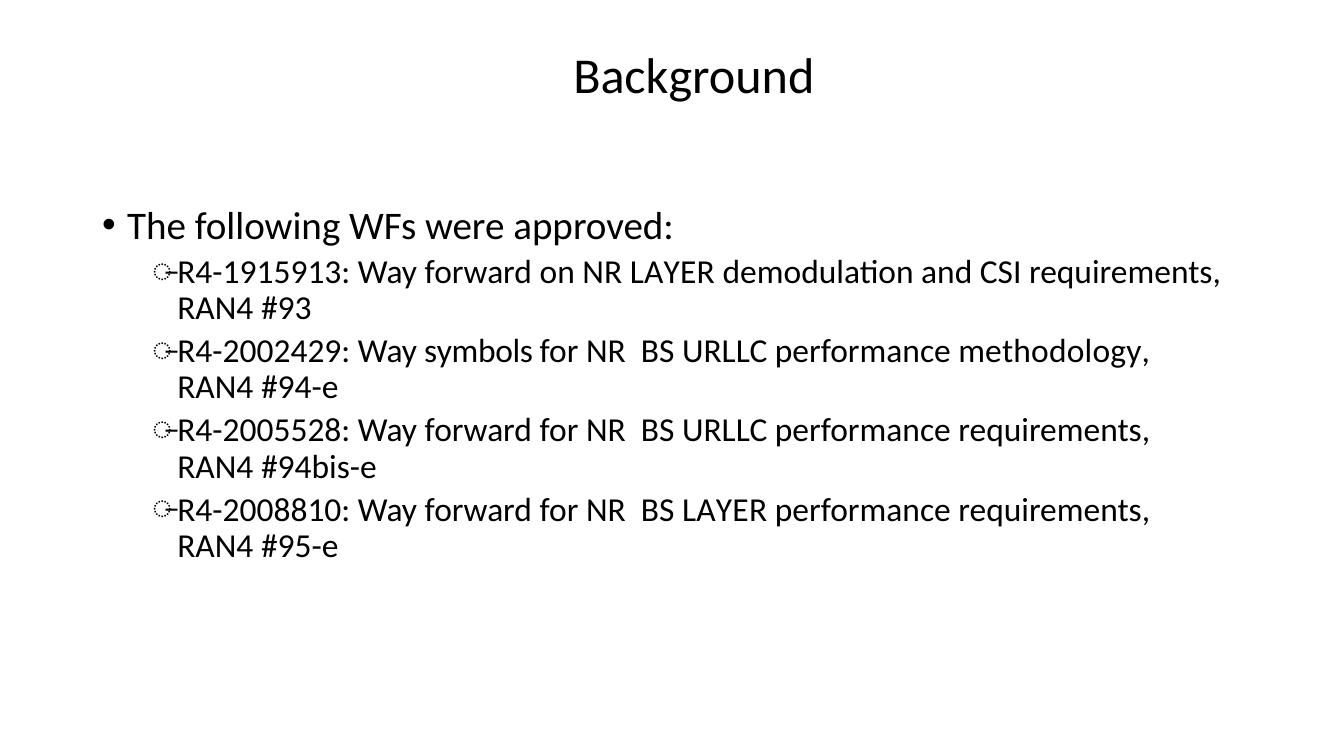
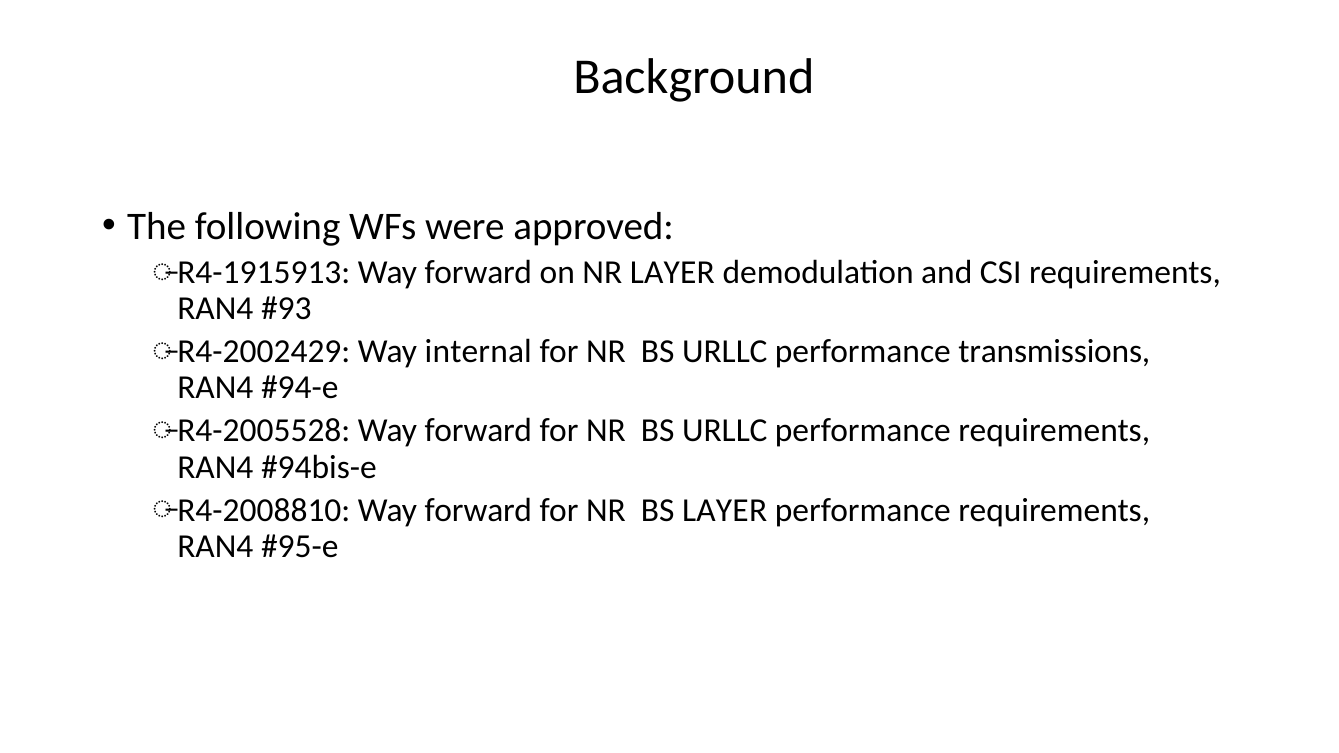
symbols: symbols -> internal
methodology: methodology -> transmissions
